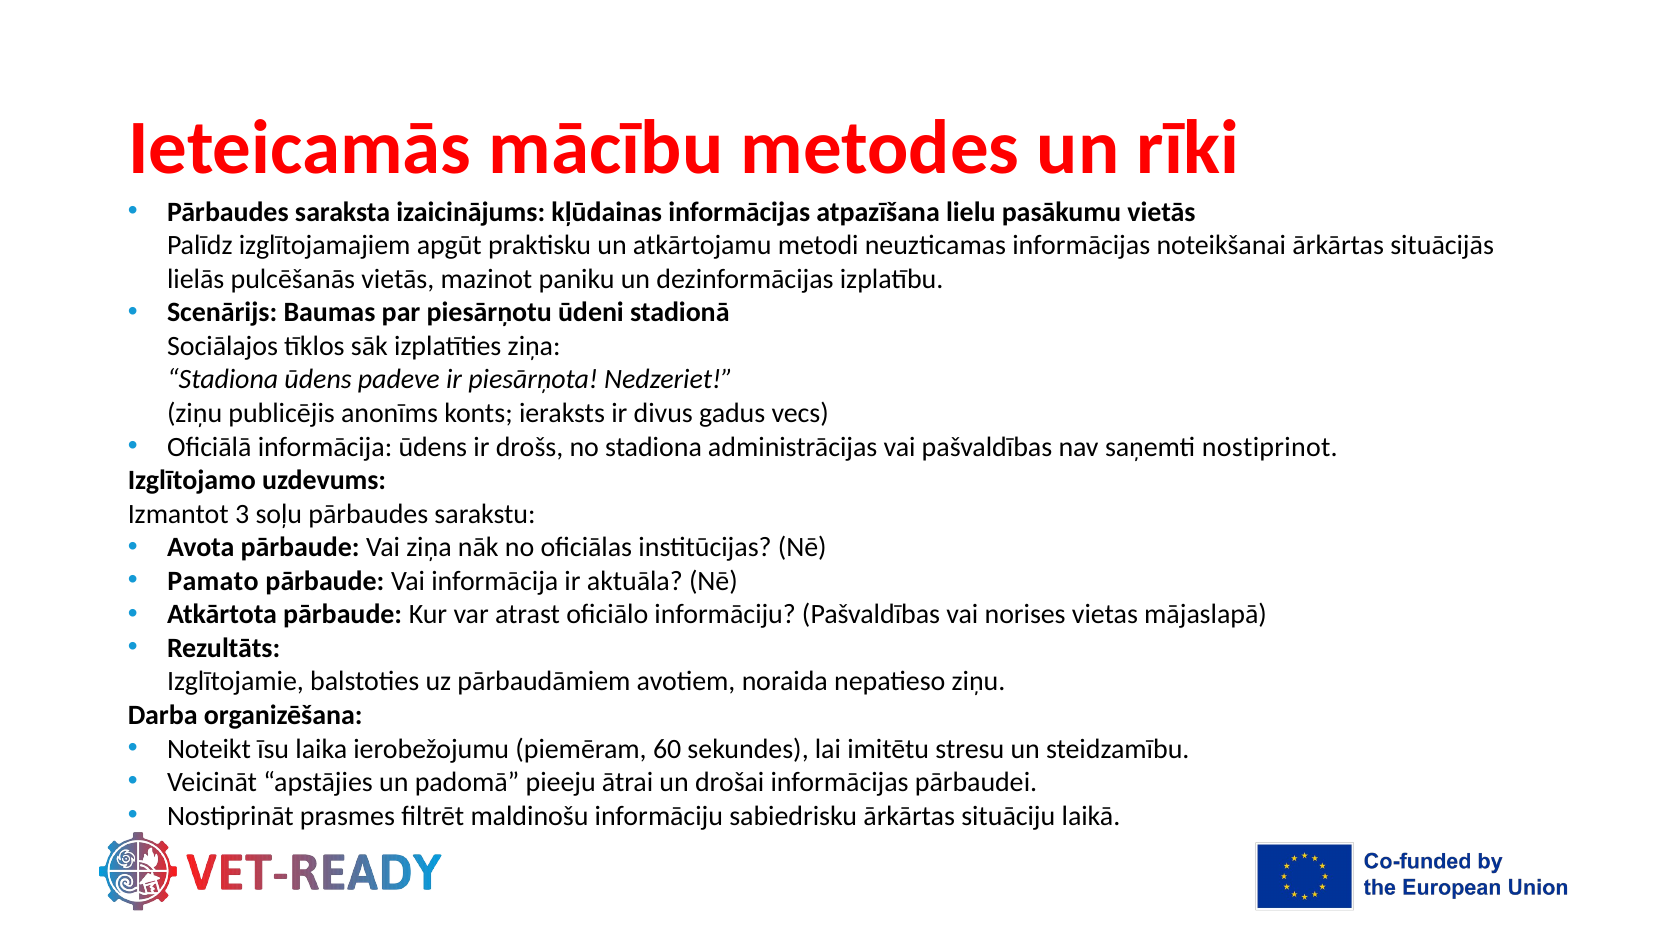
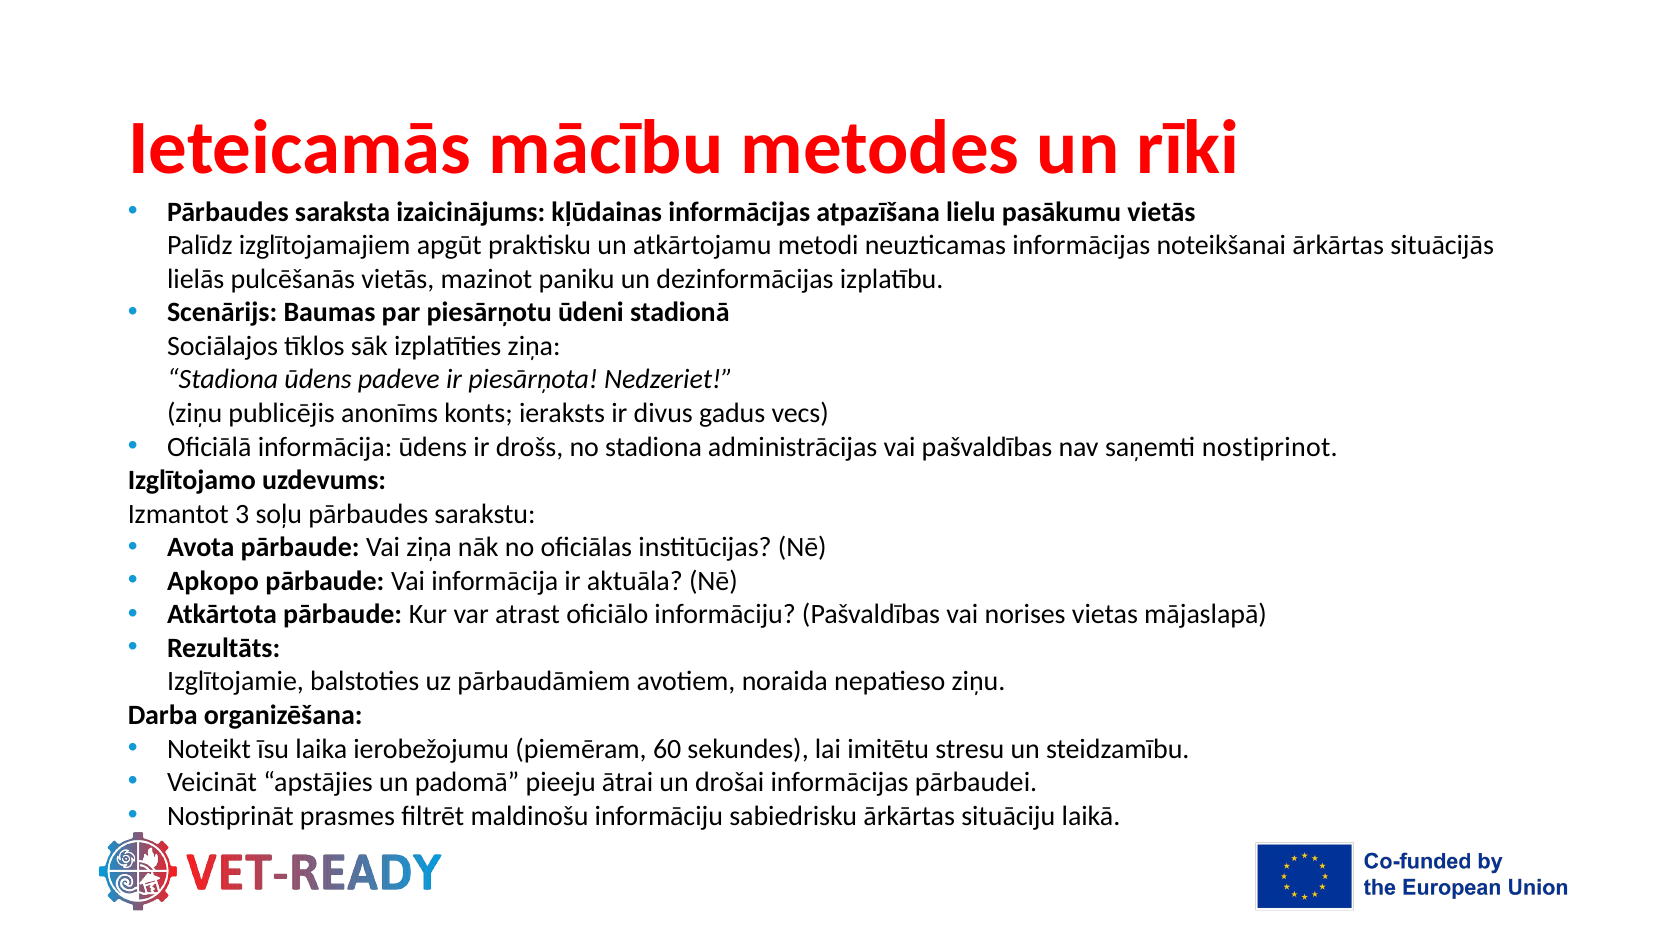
Pamato: Pamato -> Apkopo
